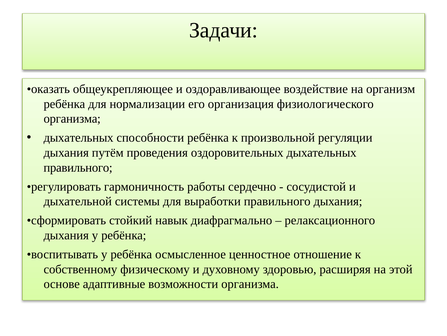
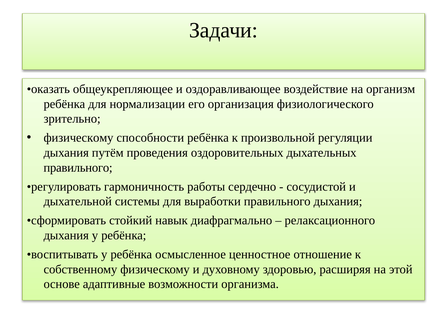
организма at (72, 119): организма -> зрительно
дыхательных at (79, 137): дыхательных -> физическому
